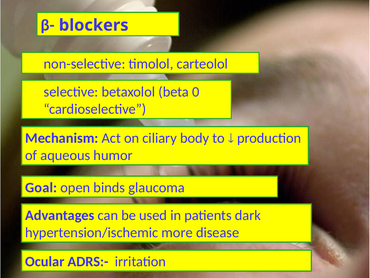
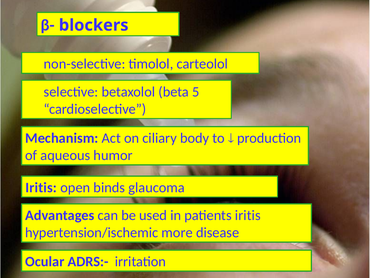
0: 0 -> 5
Goal at (41, 187): Goal -> Iritis
patients dark: dark -> iritis
